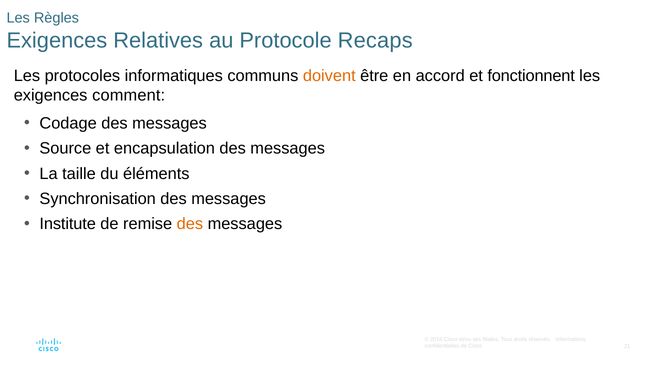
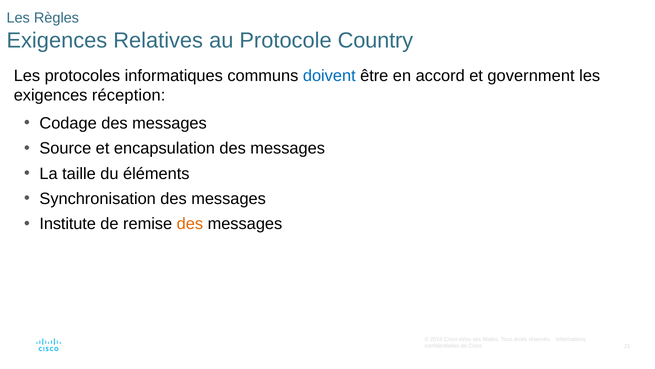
Recaps: Recaps -> Country
doivent colour: orange -> blue
fonctionnent: fonctionnent -> government
comment: comment -> réception
